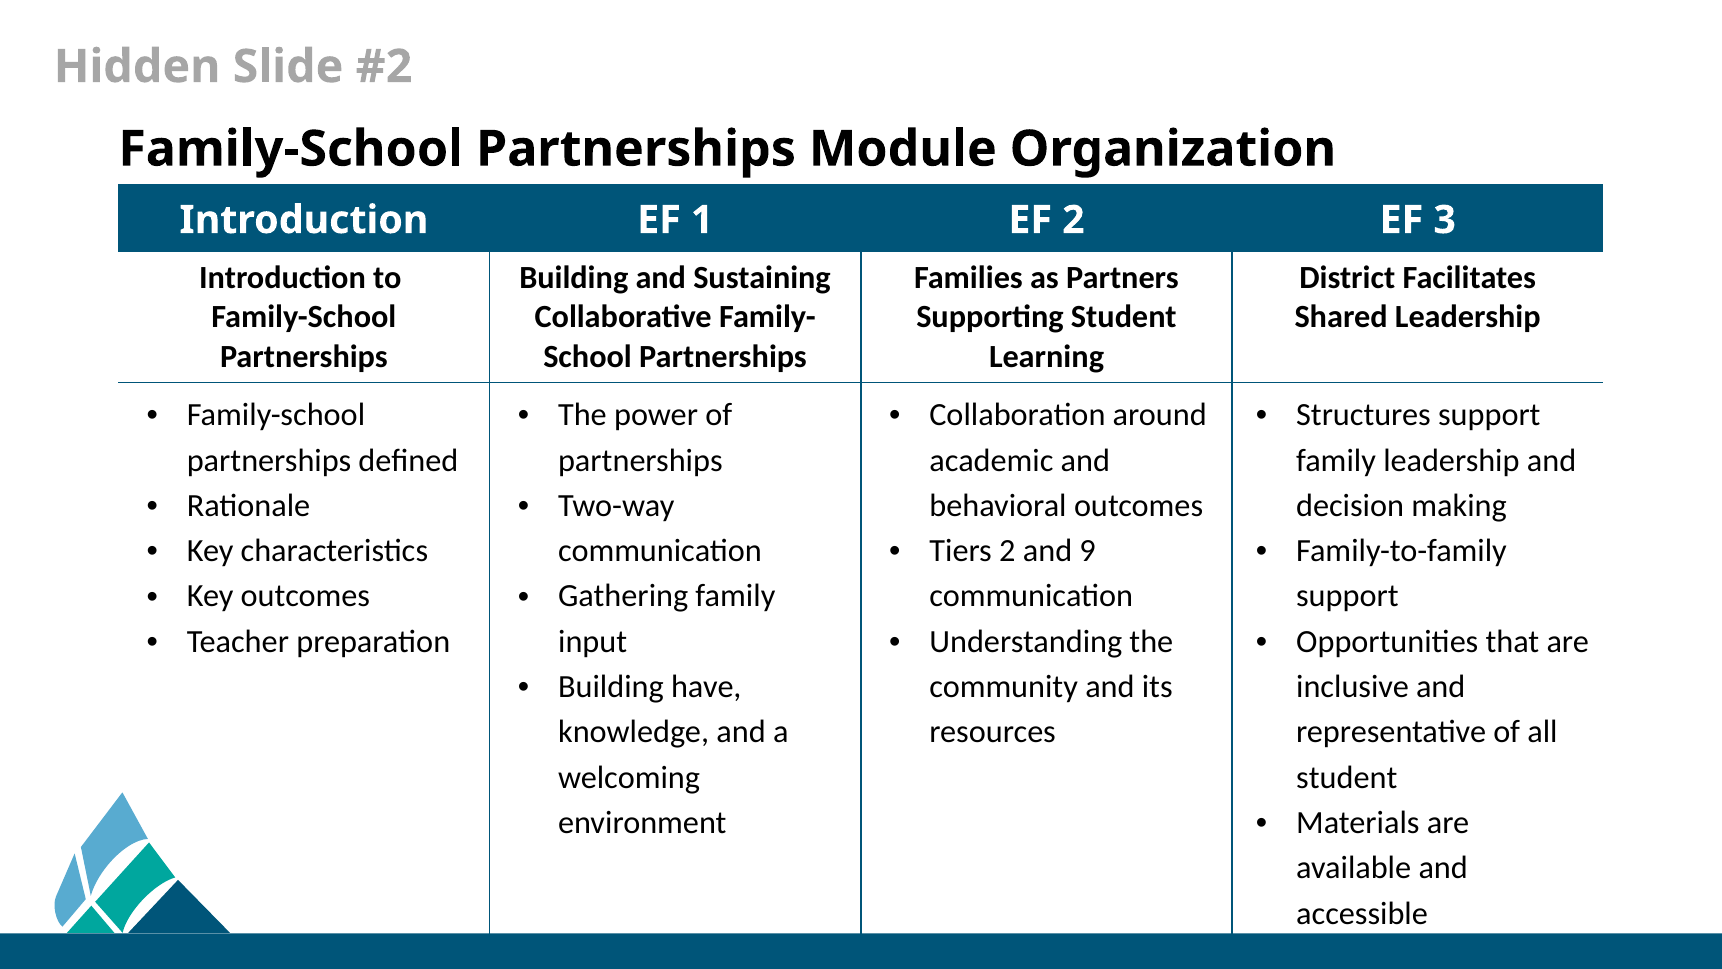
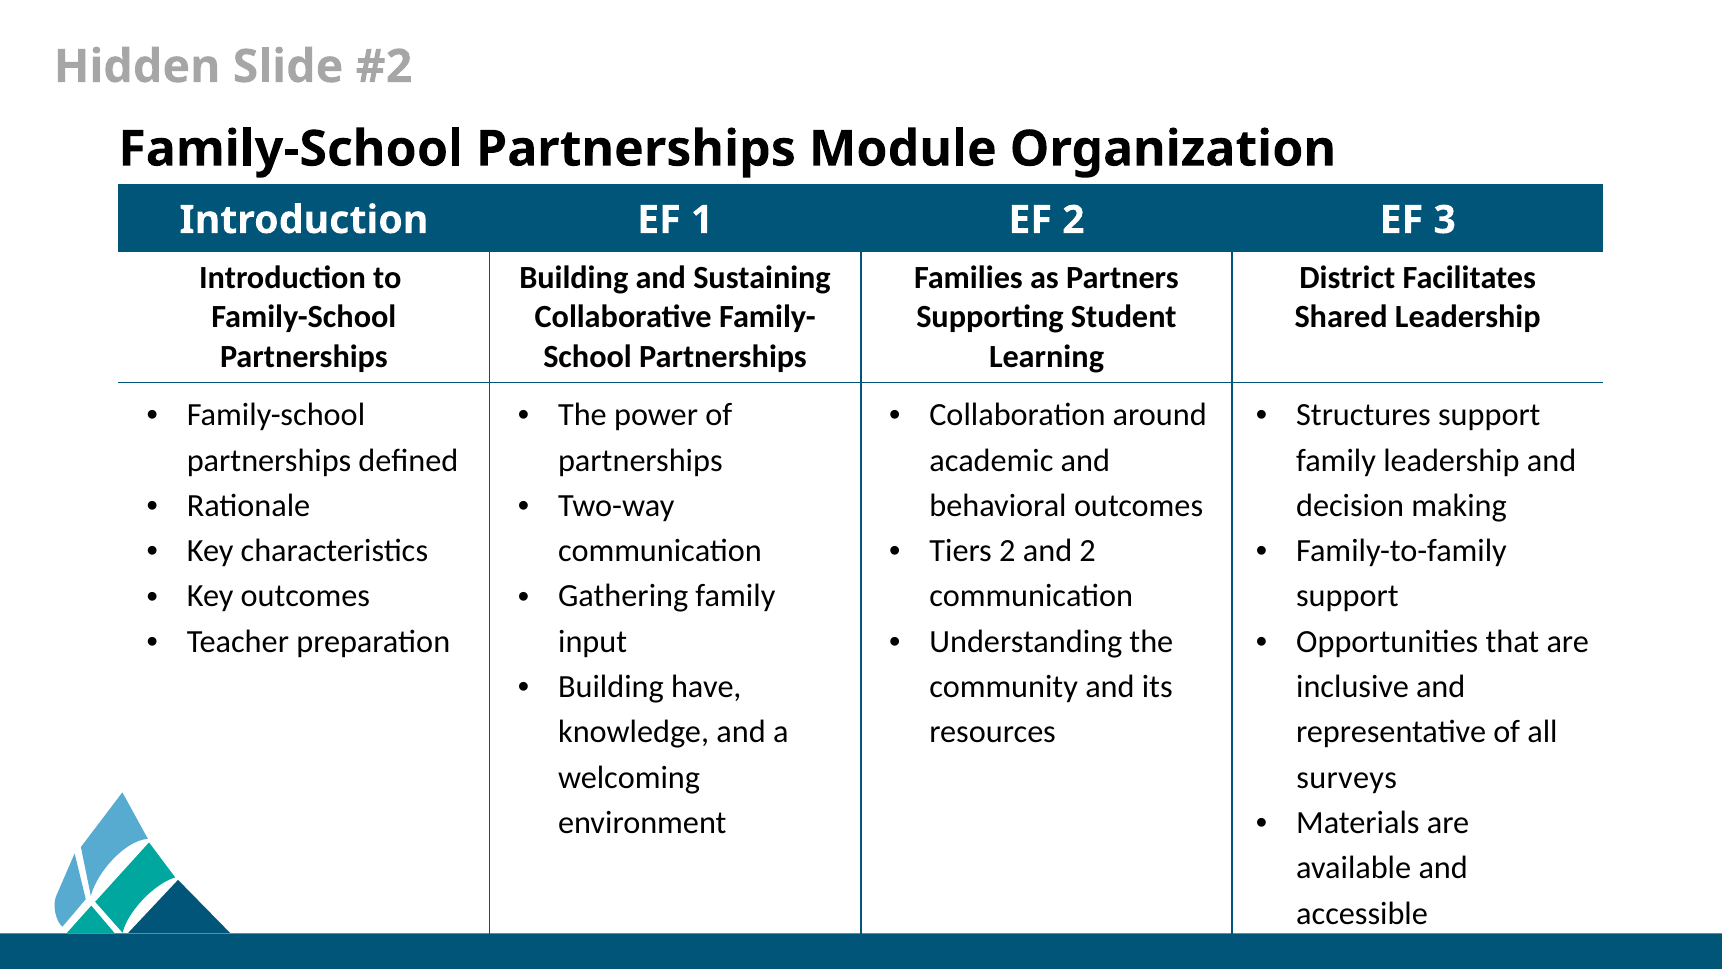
and 9: 9 -> 2
student at (1347, 777): student -> surveys
